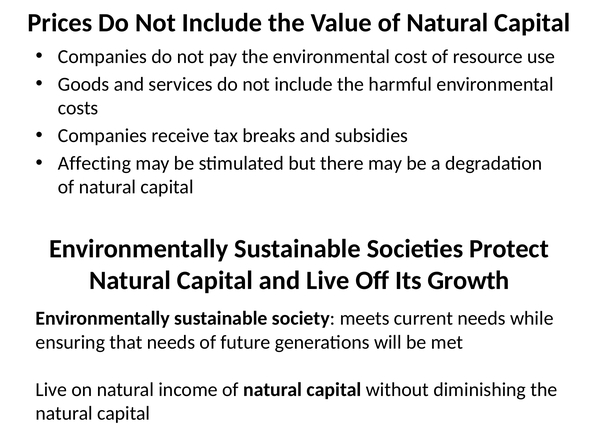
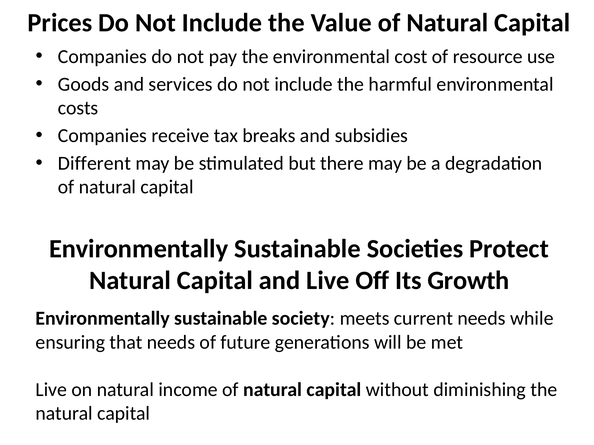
Affecting: Affecting -> Different
